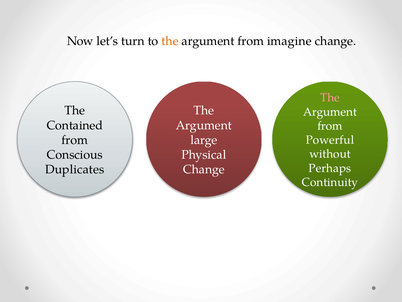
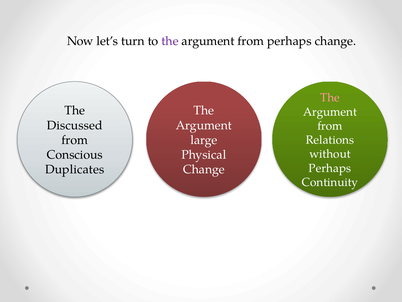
the at (170, 41) colour: orange -> purple
from imagine: imagine -> perhaps
Contained: Contained -> Discussed
Powerful: Powerful -> Relations
